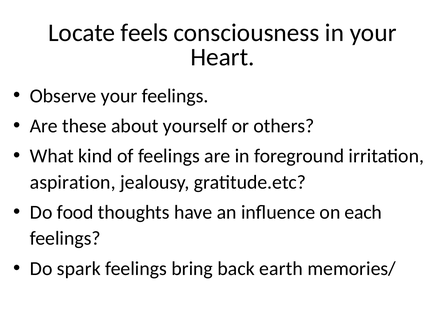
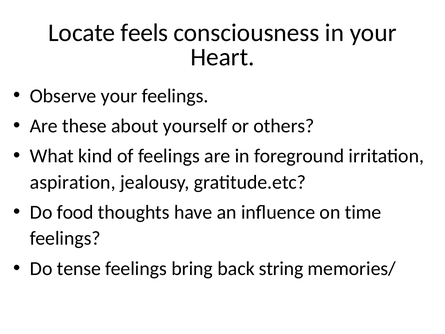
each: each -> time
spark: spark -> tense
earth: earth -> string
